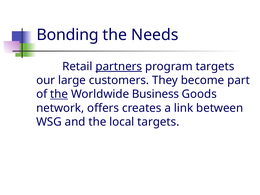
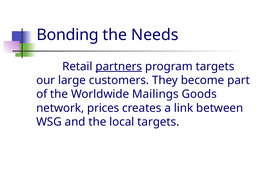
the at (59, 94) underline: present -> none
Business: Business -> Mailings
offers: offers -> prices
